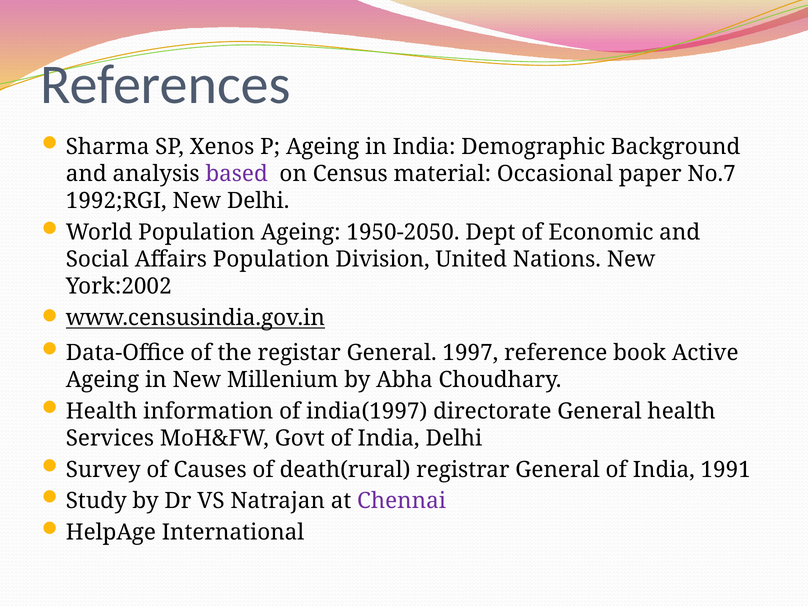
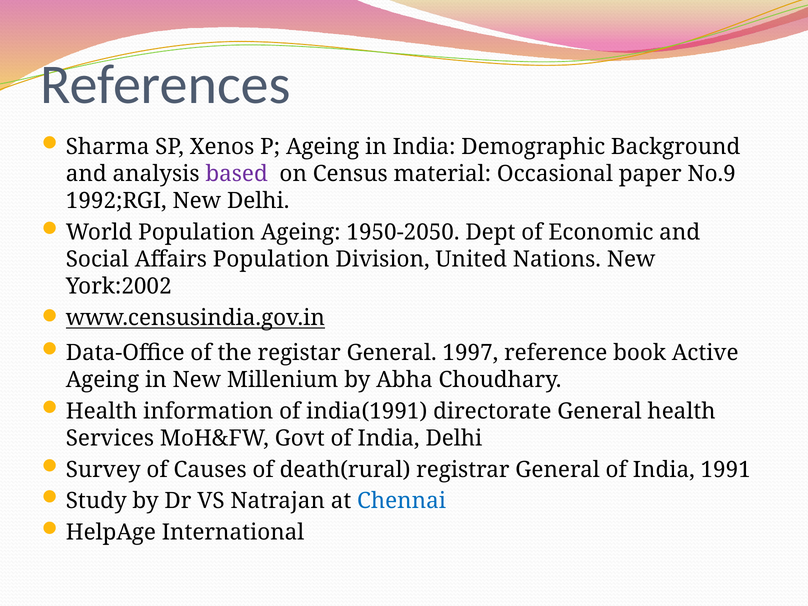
No.7: No.7 -> No.9
india(1997: india(1997 -> india(1991
Chennai colour: purple -> blue
